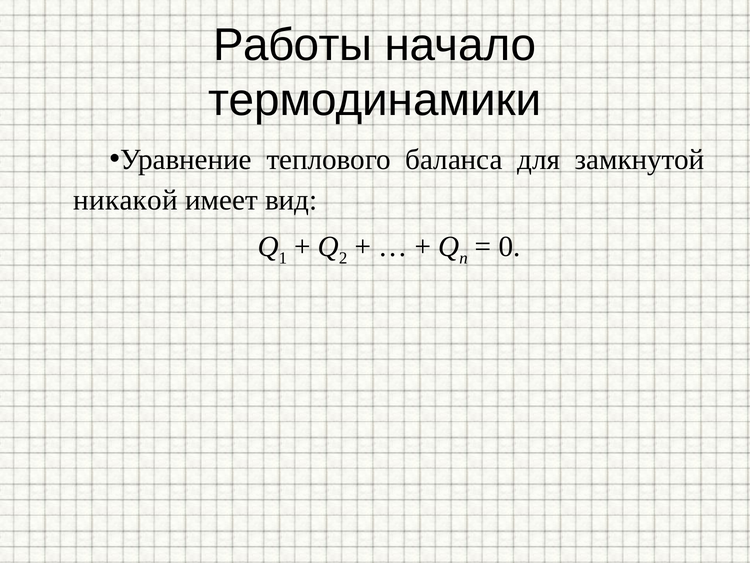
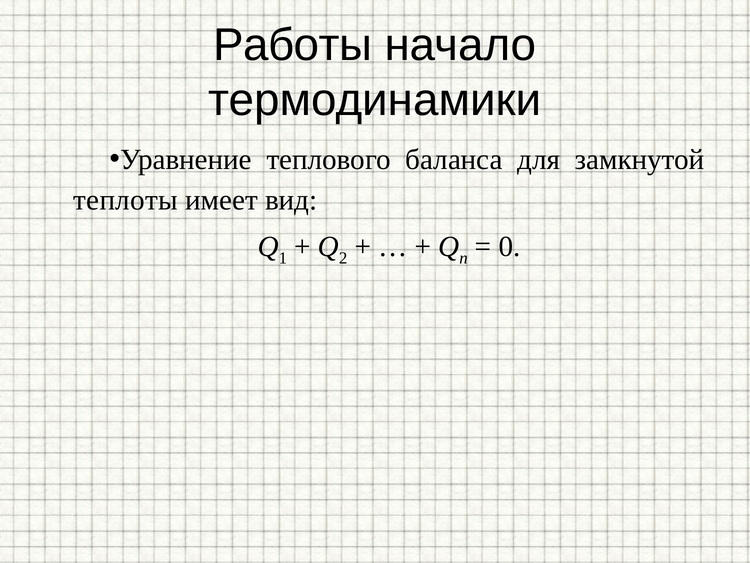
никакой: никакой -> теплоты
